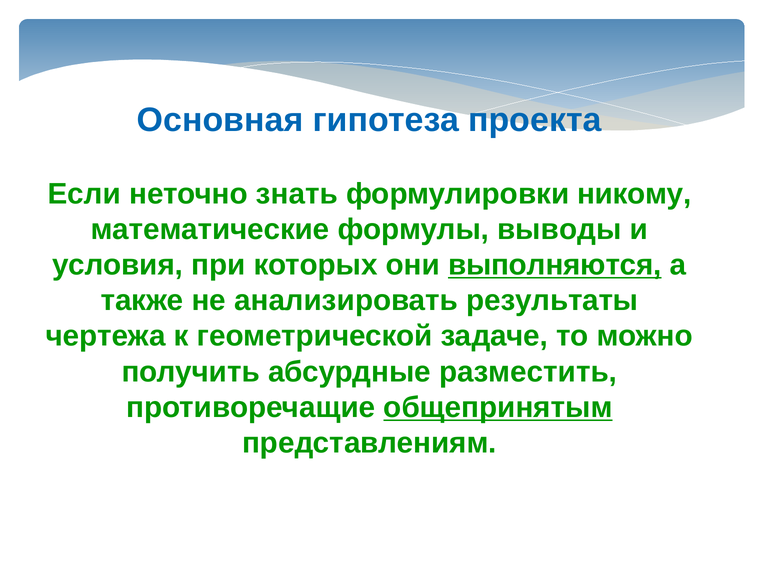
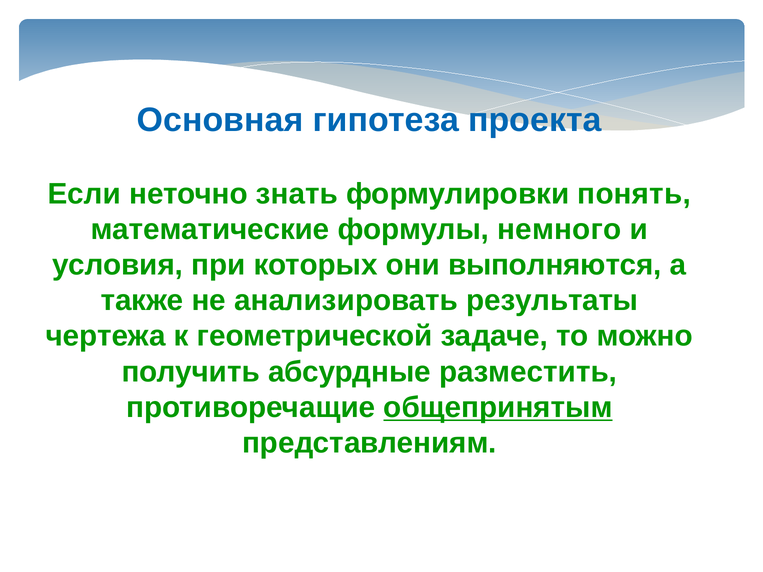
никому: никому -> понять
выводы: выводы -> немного
выполняются underline: present -> none
